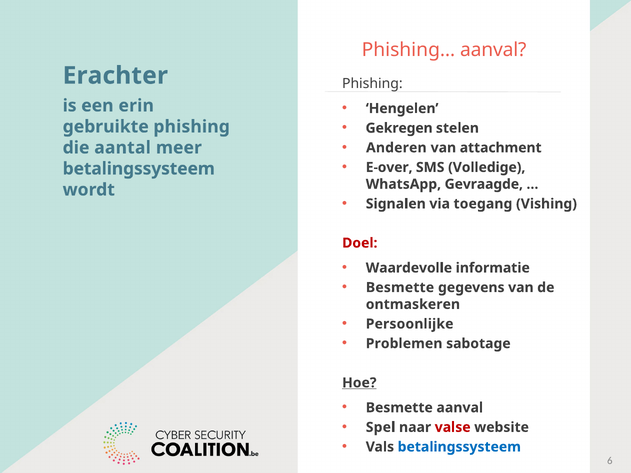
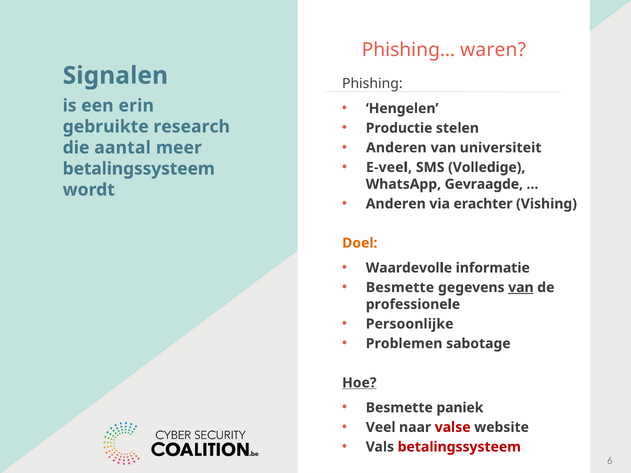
Phishing… aanval: aanval -> waren
Erachter: Erachter -> Signalen
Gekregen: Gekregen -> Productie
gebruikte phishing: phishing -> research
attachment: attachment -> universiteit
E-over: E-over -> E-veel
Signalen at (396, 204): Signalen -> Anderen
toegang: toegang -> erachter
Doel colour: red -> orange
van at (521, 288) underline: none -> present
ontmaskeren: ontmaskeren -> professionele
Besmette aanval: aanval -> paniek
Spel: Spel -> Veel
betalingssysteem at (459, 447) colour: blue -> red
